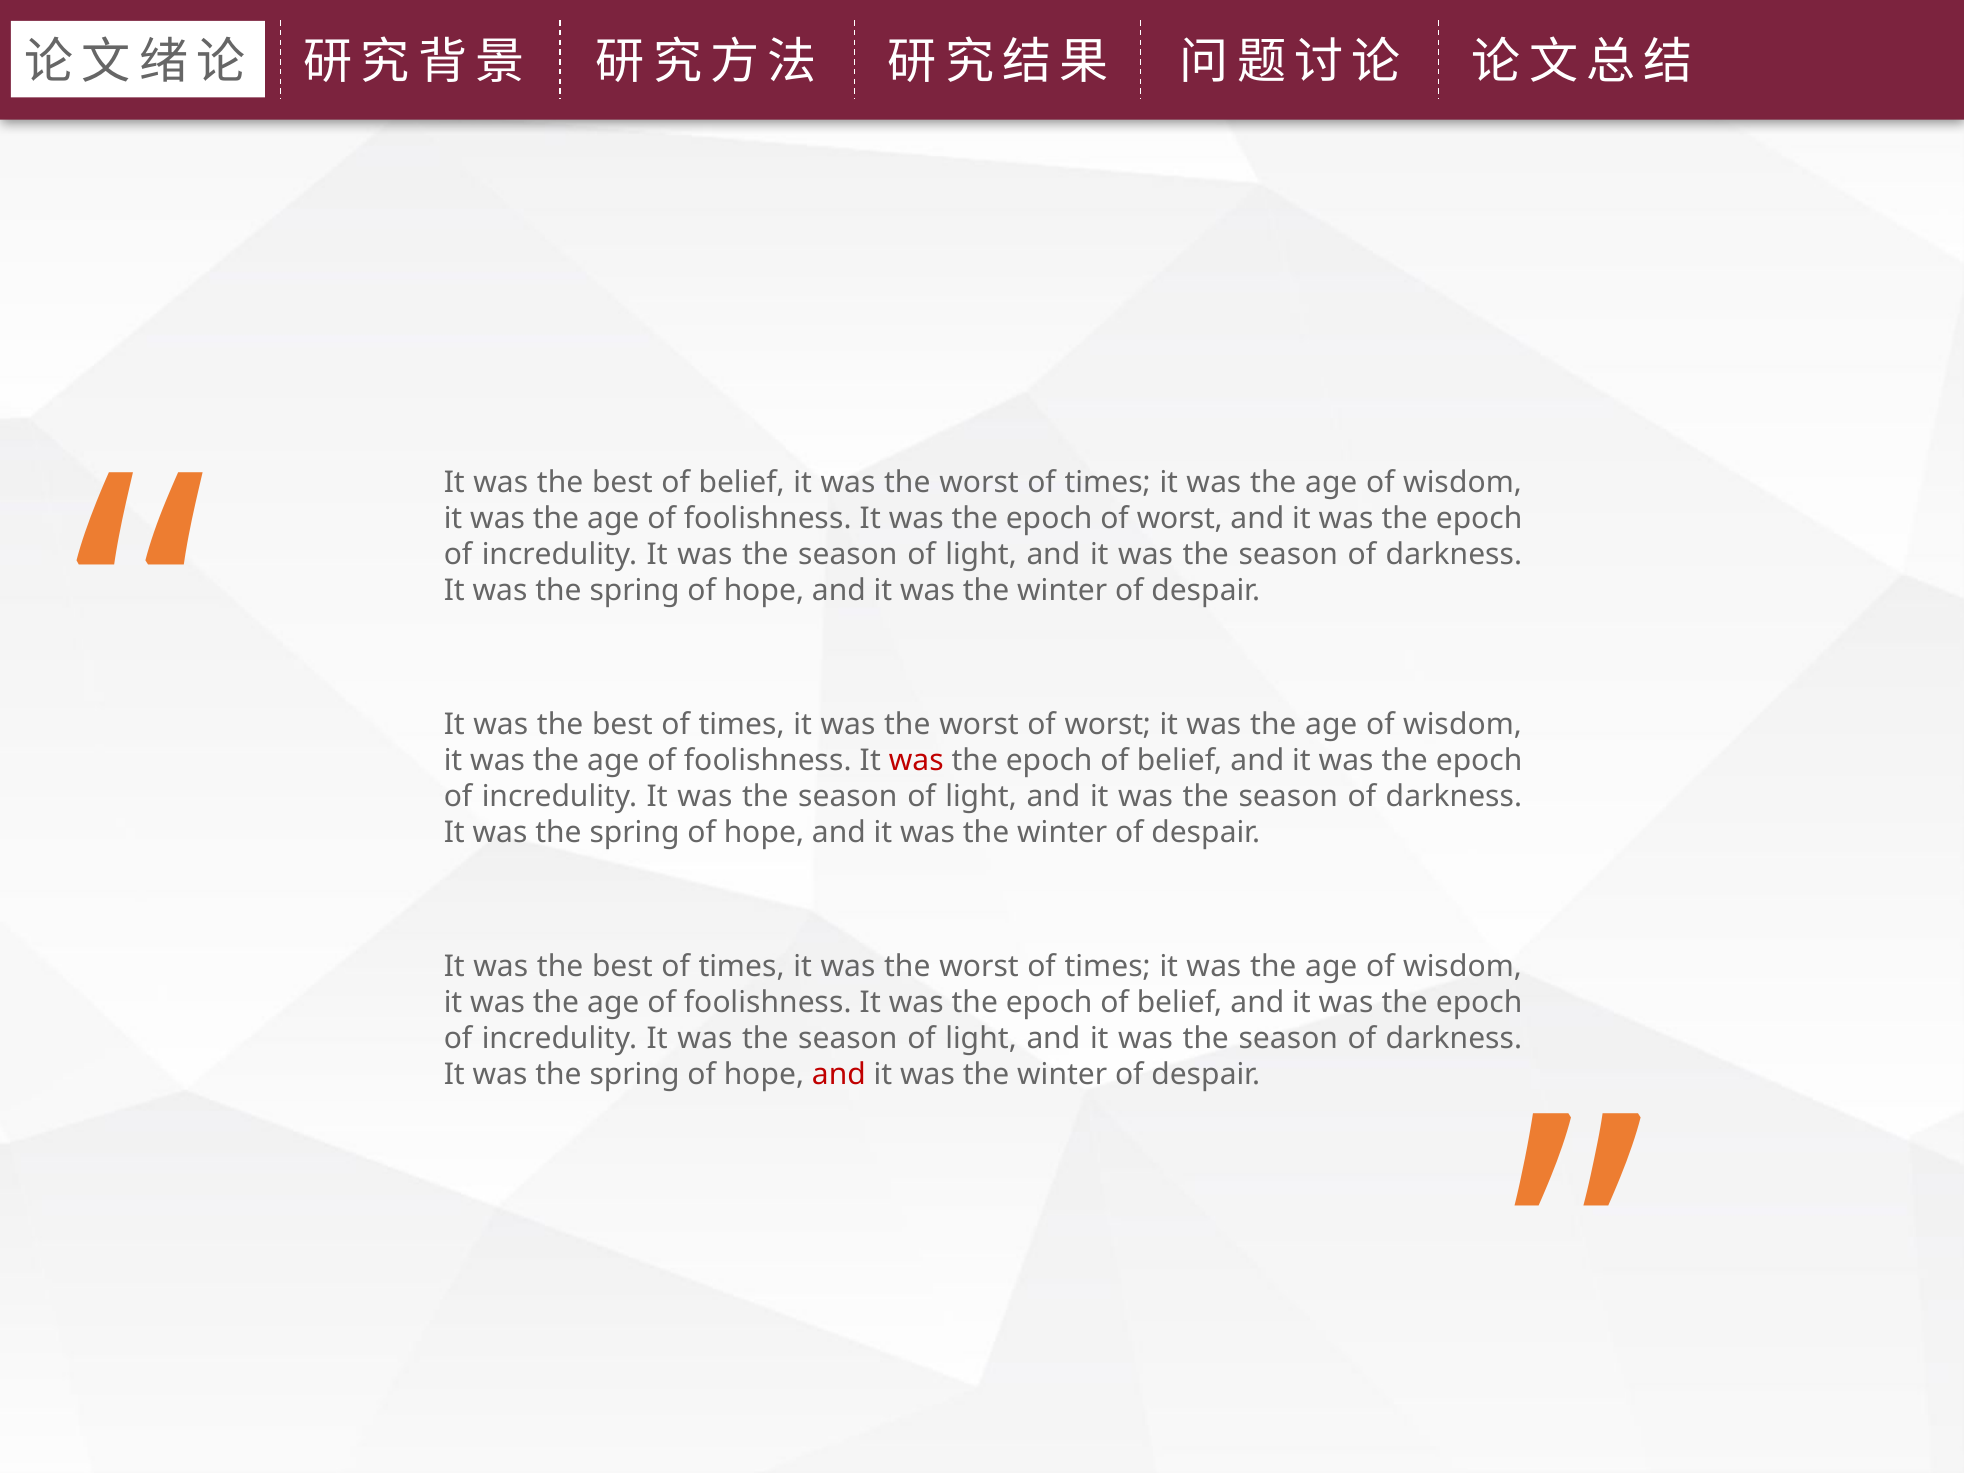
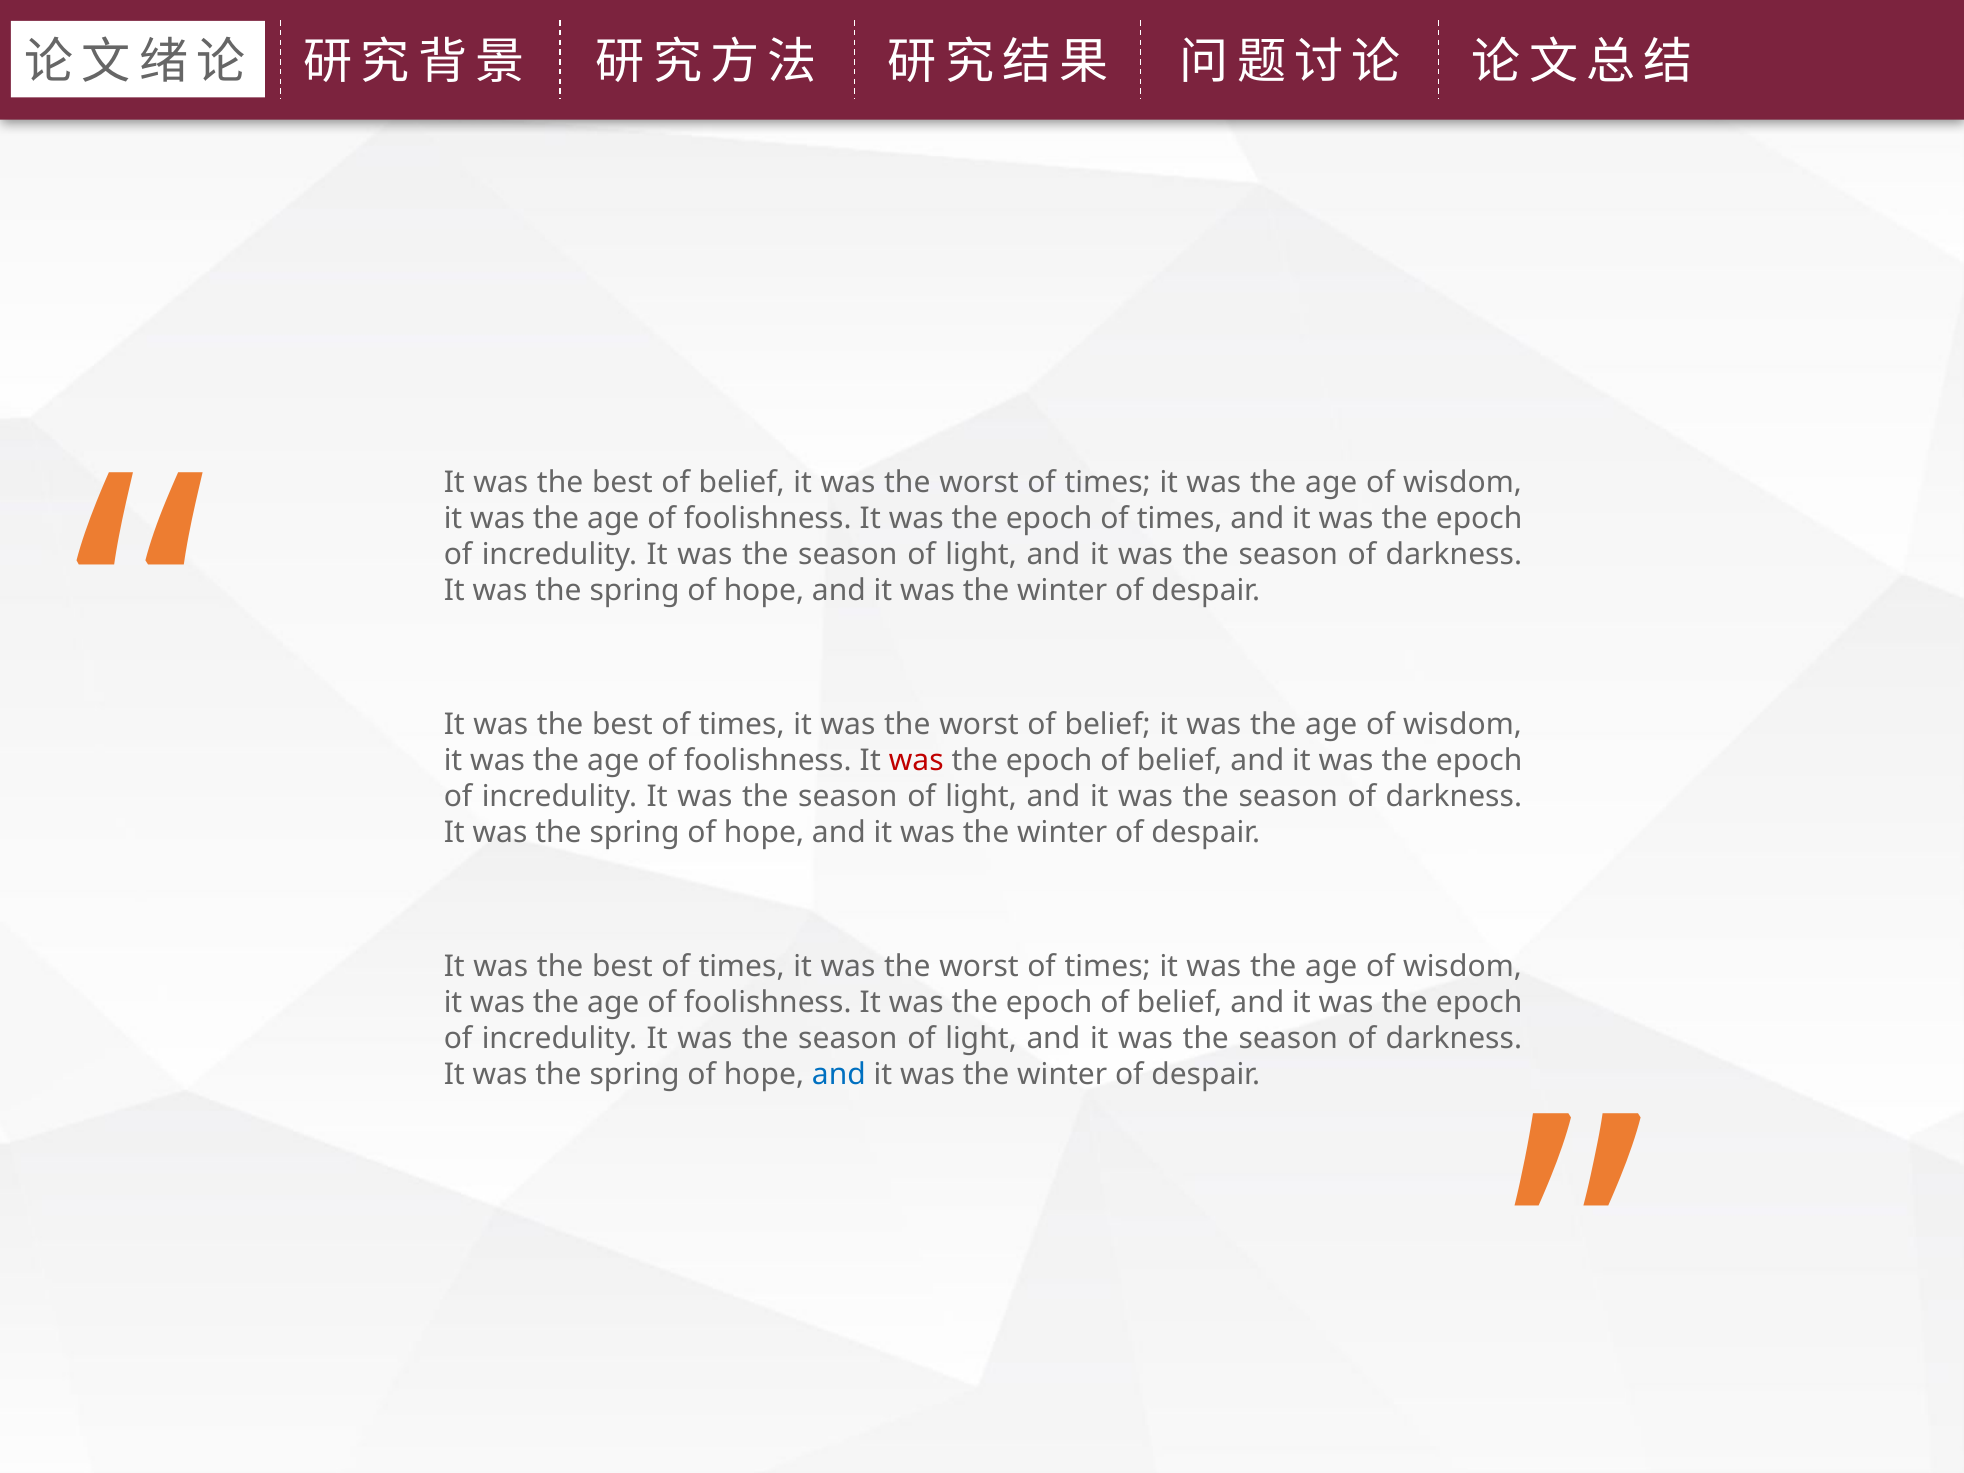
epoch of worst: worst -> times
worst of worst: worst -> belief
and at (839, 1075) colour: red -> blue
